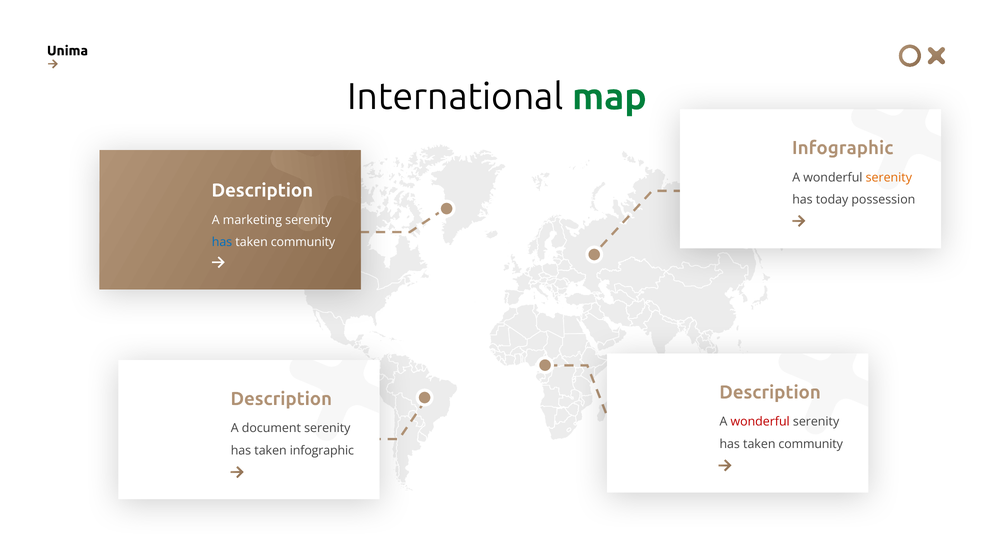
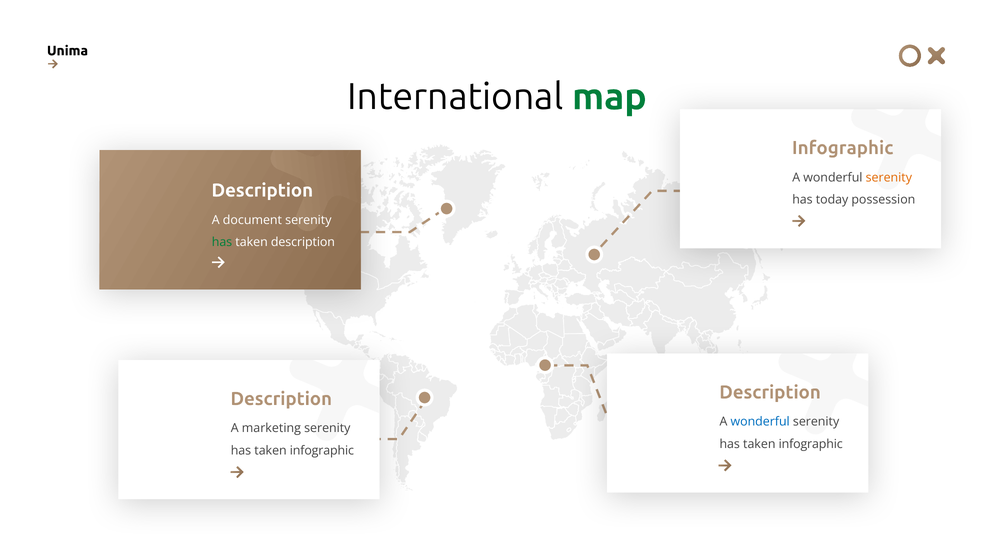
marketing: marketing -> document
has at (222, 242) colour: blue -> green
community at (303, 242): community -> description
wonderful at (760, 422) colour: red -> blue
document: document -> marketing
community at (811, 444): community -> infographic
